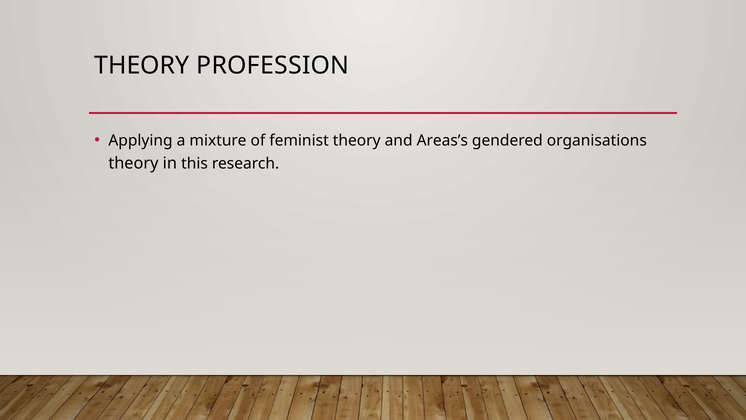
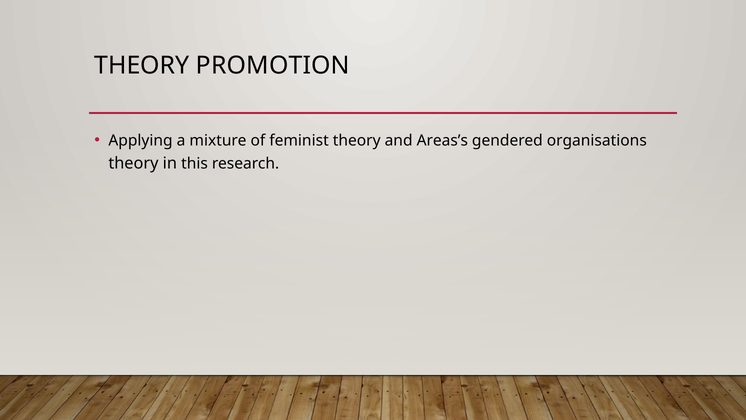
PROFESSION: PROFESSION -> PROMOTION
